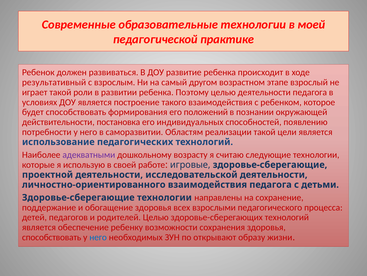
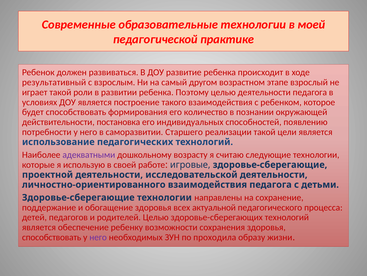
положений: положений -> количество
Областям: Областям -> Старшего
взрослыми: взрослыми -> актуальной
него at (98, 237) colour: blue -> purple
открывают: открывают -> проходила
